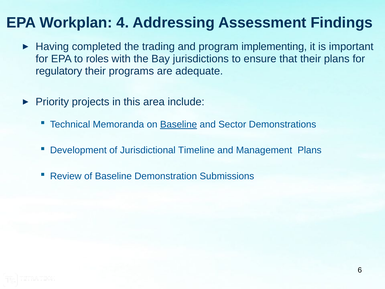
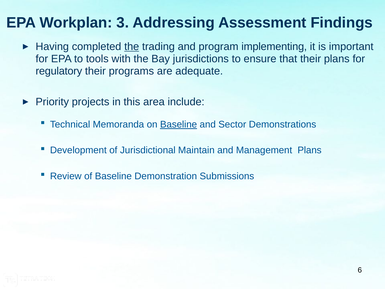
4: 4 -> 3
the at (132, 47) underline: none -> present
roles: roles -> tools
Timeline: Timeline -> Maintain
